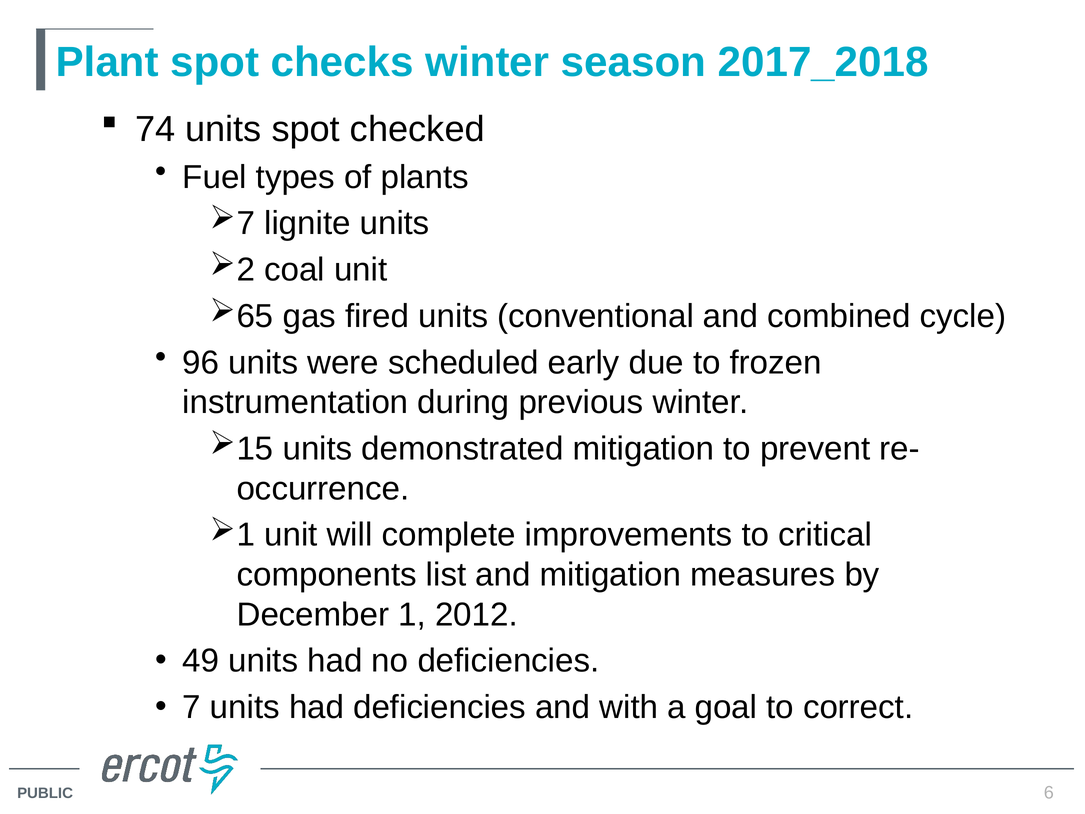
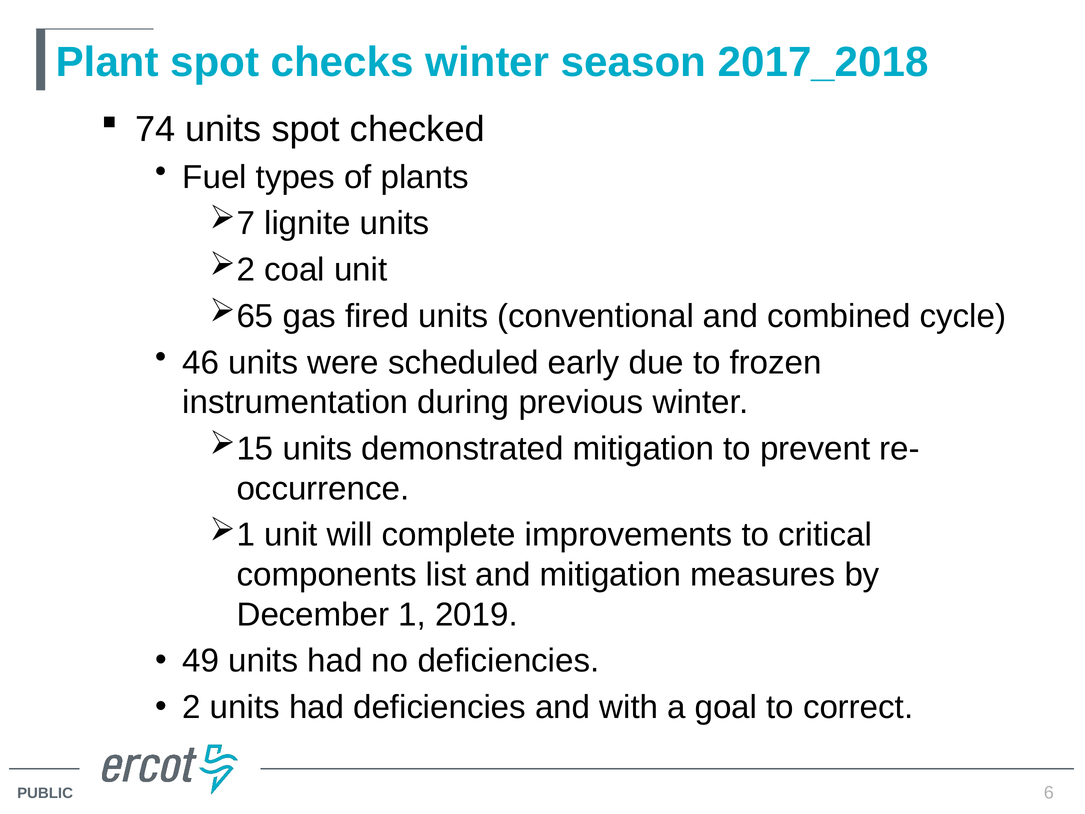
96: 96 -> 46
2012: 2012 -> 2019
7: 7 -> 2
